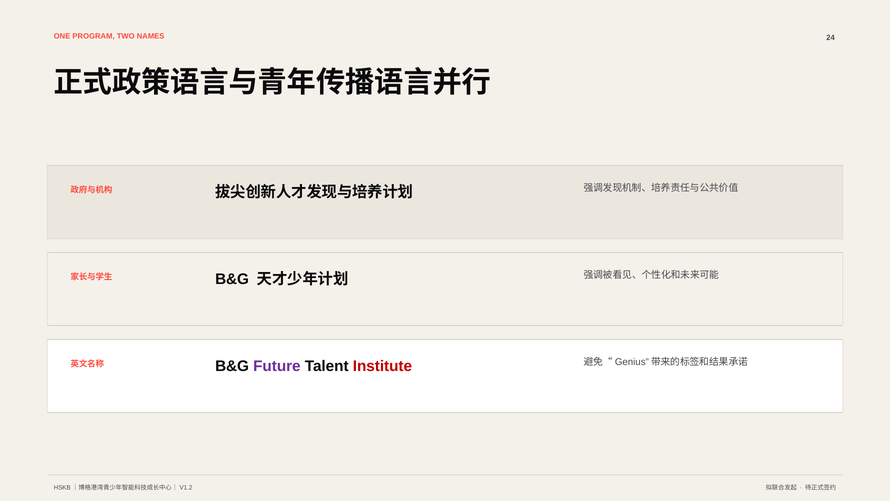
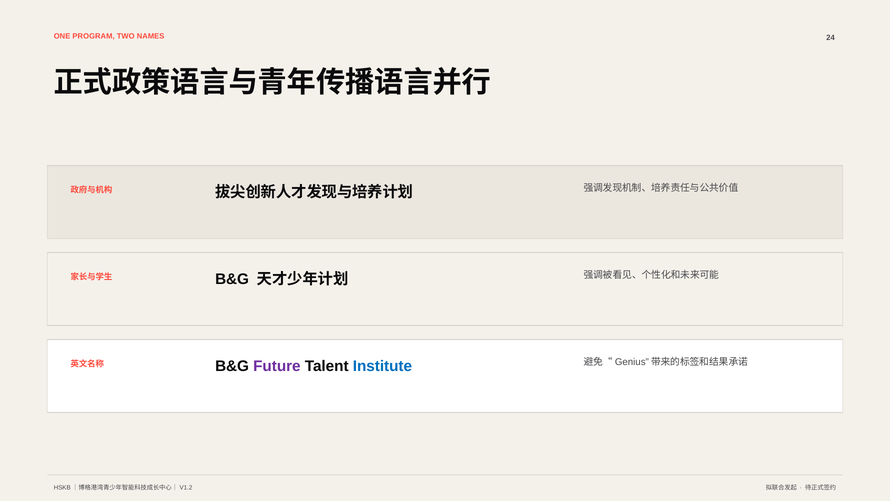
Institute colour: red -> blue
